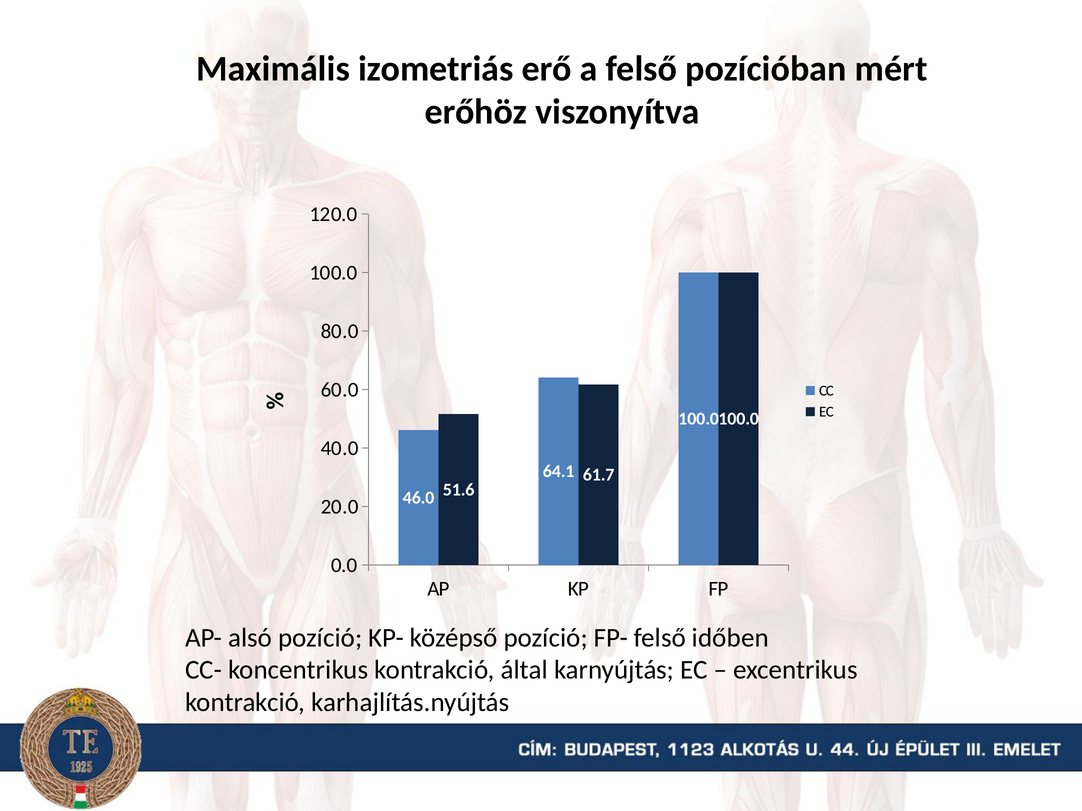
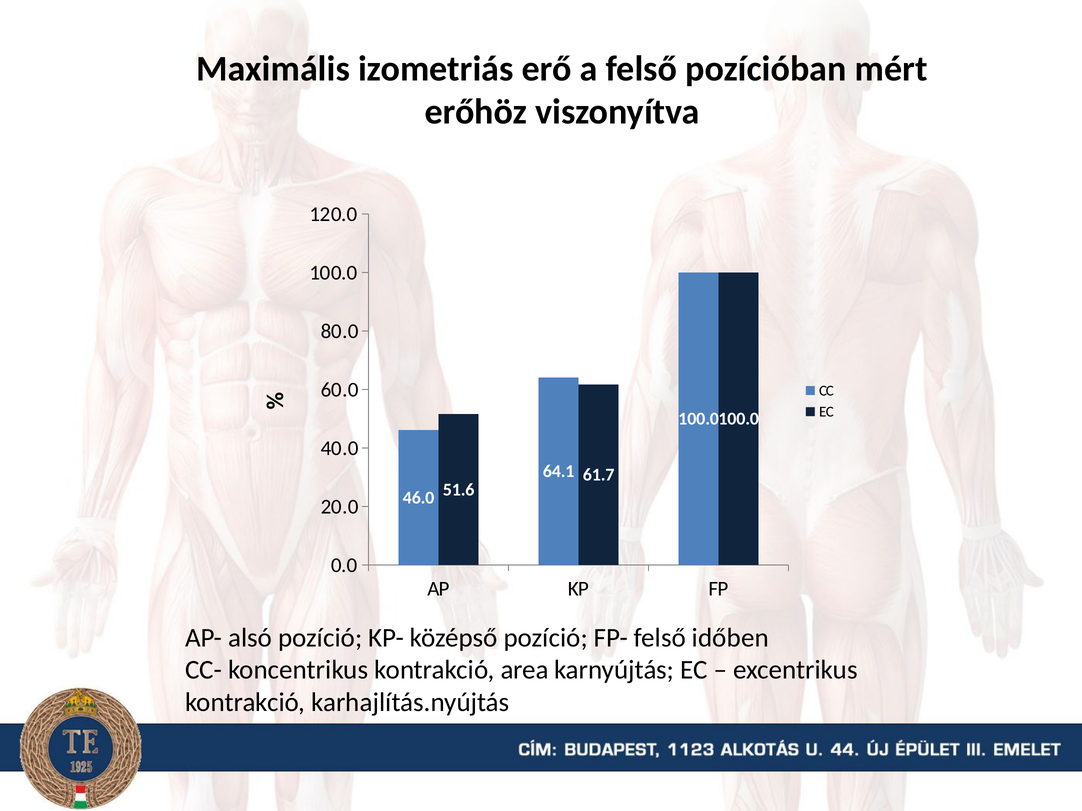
által: által -> area
